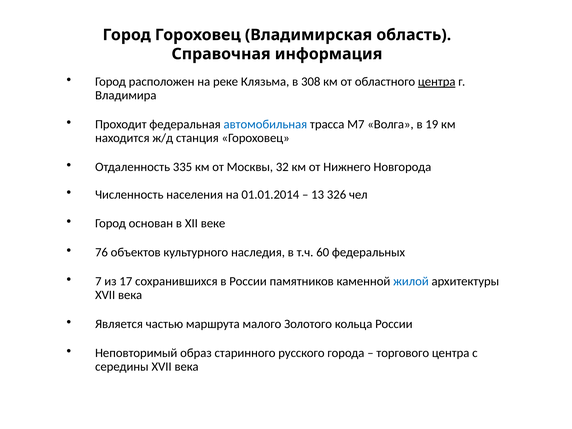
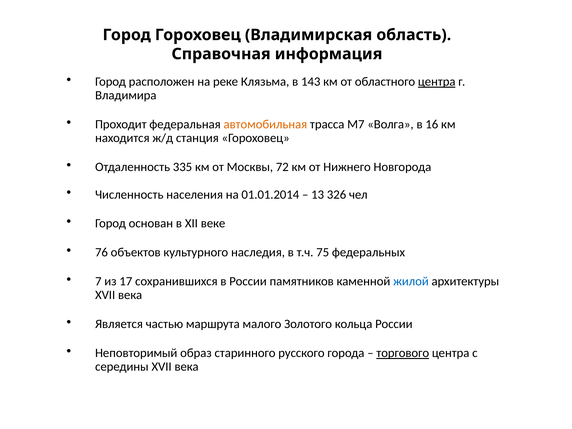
308: 308 -> 143
автомобильная colour: blue -> orange
19: 19 -> 16
32: 32 -> 72
60: 60 -> 75
торгового underline: none -> present
